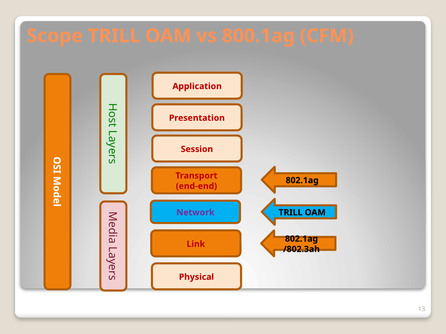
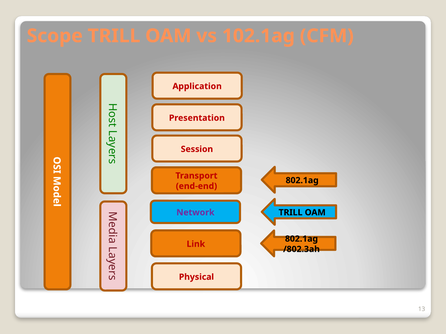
800.1ag: 800.1ag -> 102.1ag
